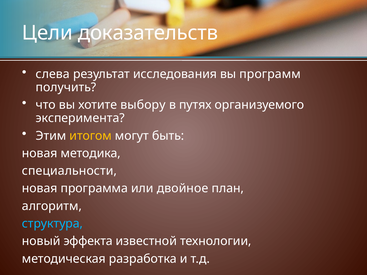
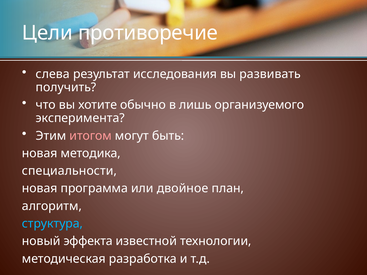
доказательств: доказательств -> противоречие
программ: программ -> развивать
выбору: выбору -> обычно
путях: путях -> лишь
итогом colour: yellow -> pink
